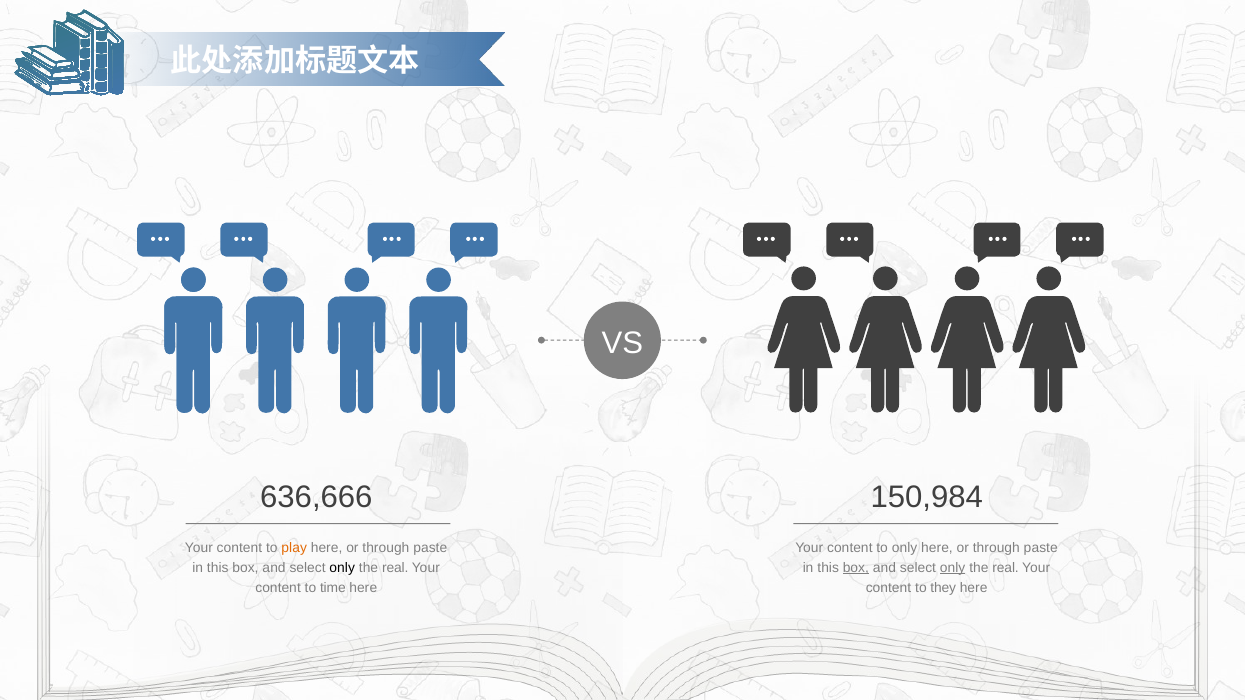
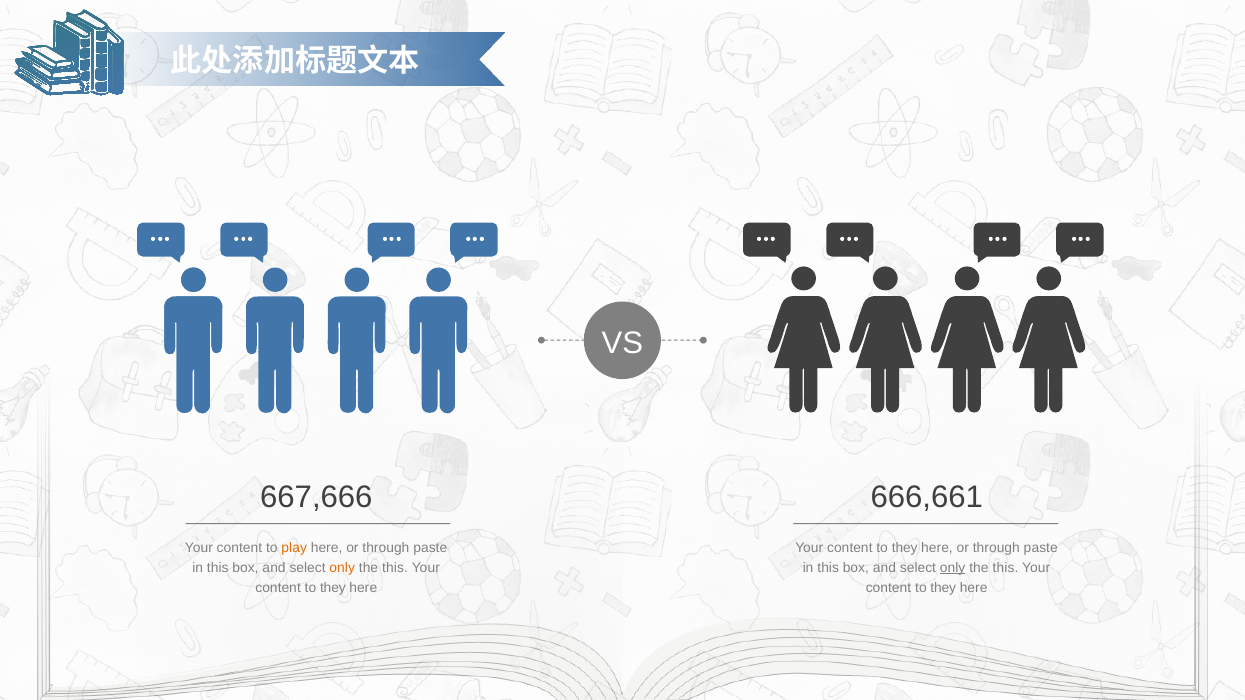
636,666: 636,666 -> 667,666
150,984: 150,984 -> 666,661
only at (905, 548): only -> they
only at (342, 568) colour: black -> orange
real at (395, 568): real -> this
box at (856, 568) underline: present -> none
real at (1006, 568): real -> this
time at (333, 588): time -> they
